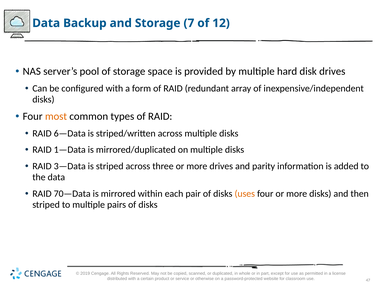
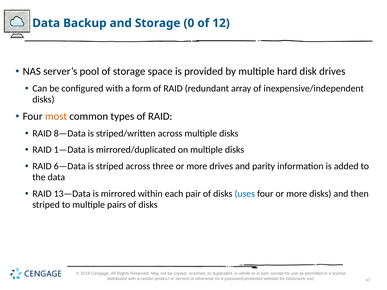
7: 7 -> 0
6—Data: 6—Data -> 8—Data
3—Data: 3—Data -> 6—Data
70—Data: 70—Data -> 13—Data
uses colour: orange -> blue
